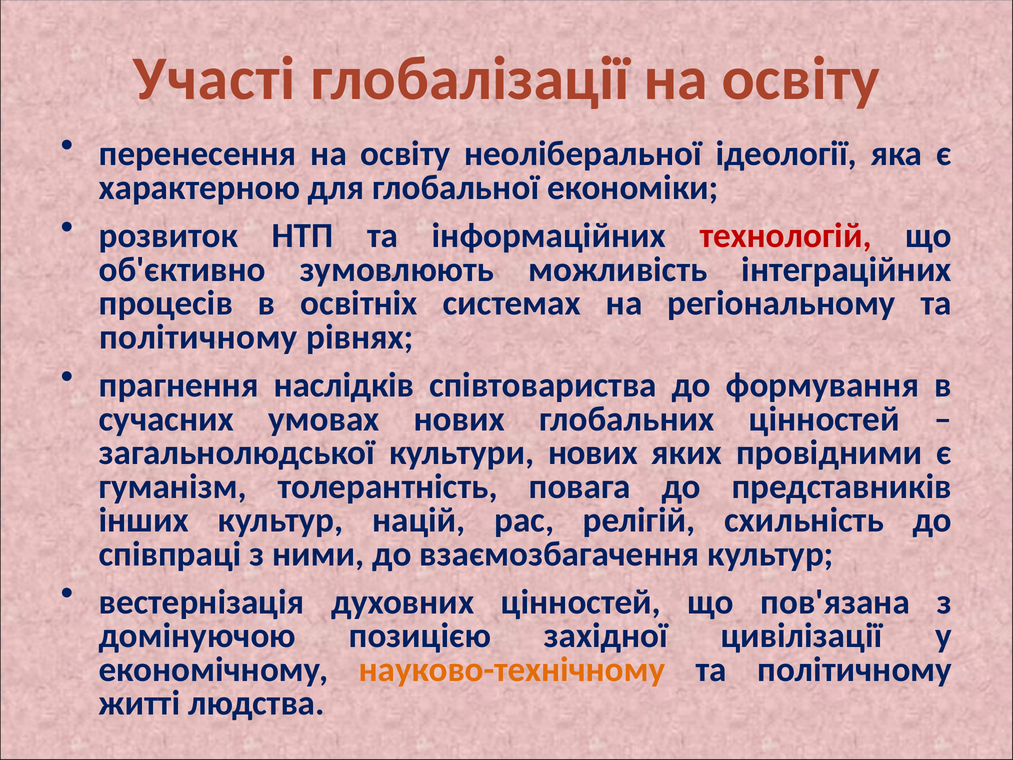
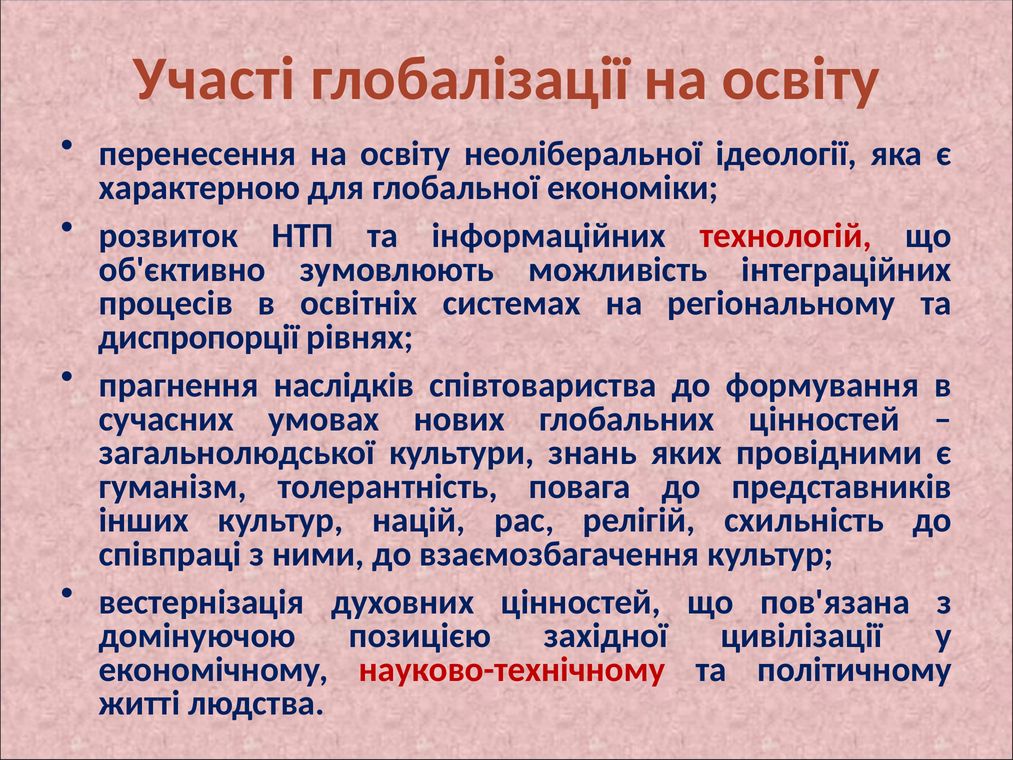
політичному at (198, 337): політичному -> диспропорції
культури нових: нових -> знань
науково-технічному colour: orange -> red
